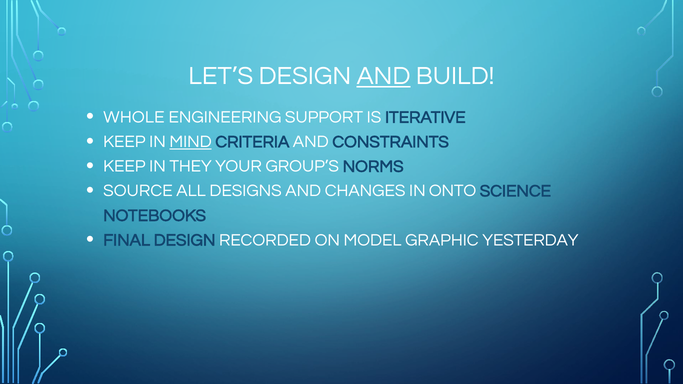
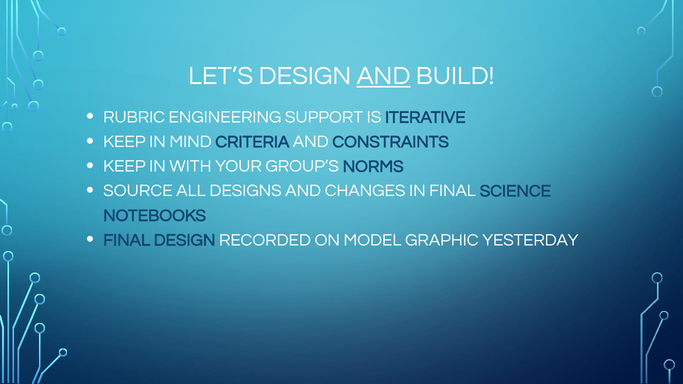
WHOLE: WHOLE -> RUBRIC
MIND underline: present -> none
THEY: THEY -> WITH
IN ONTO: ONTO -> FINAL
